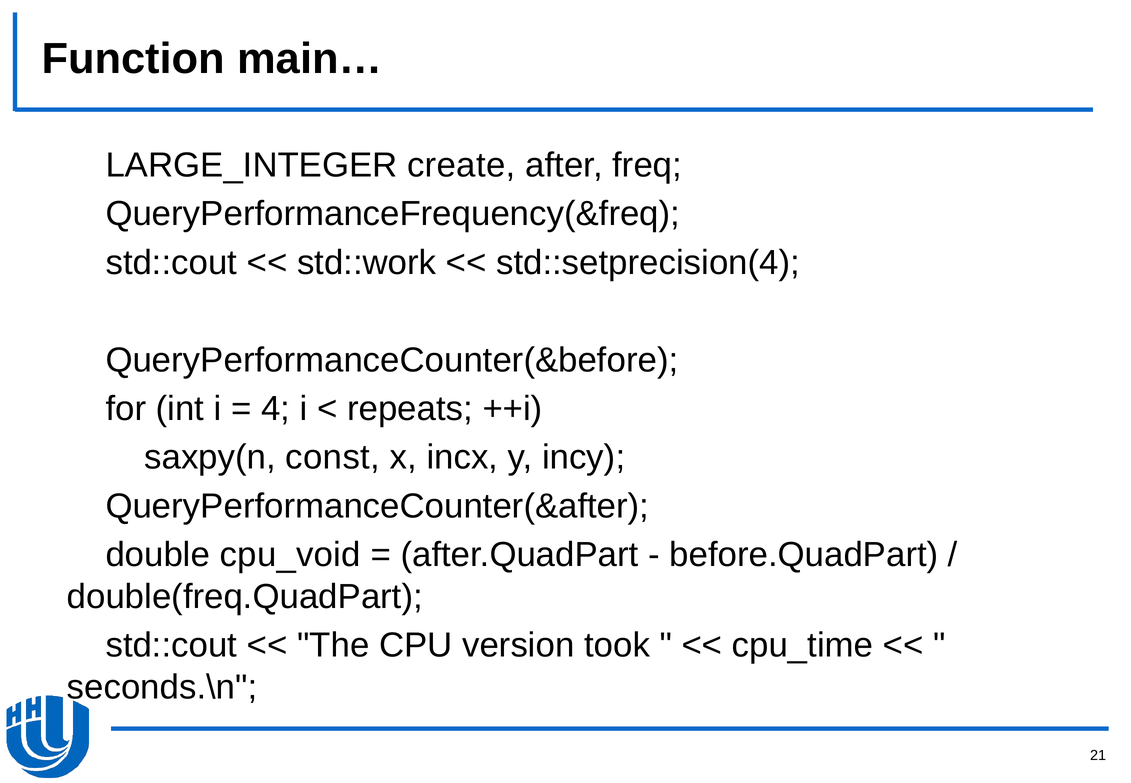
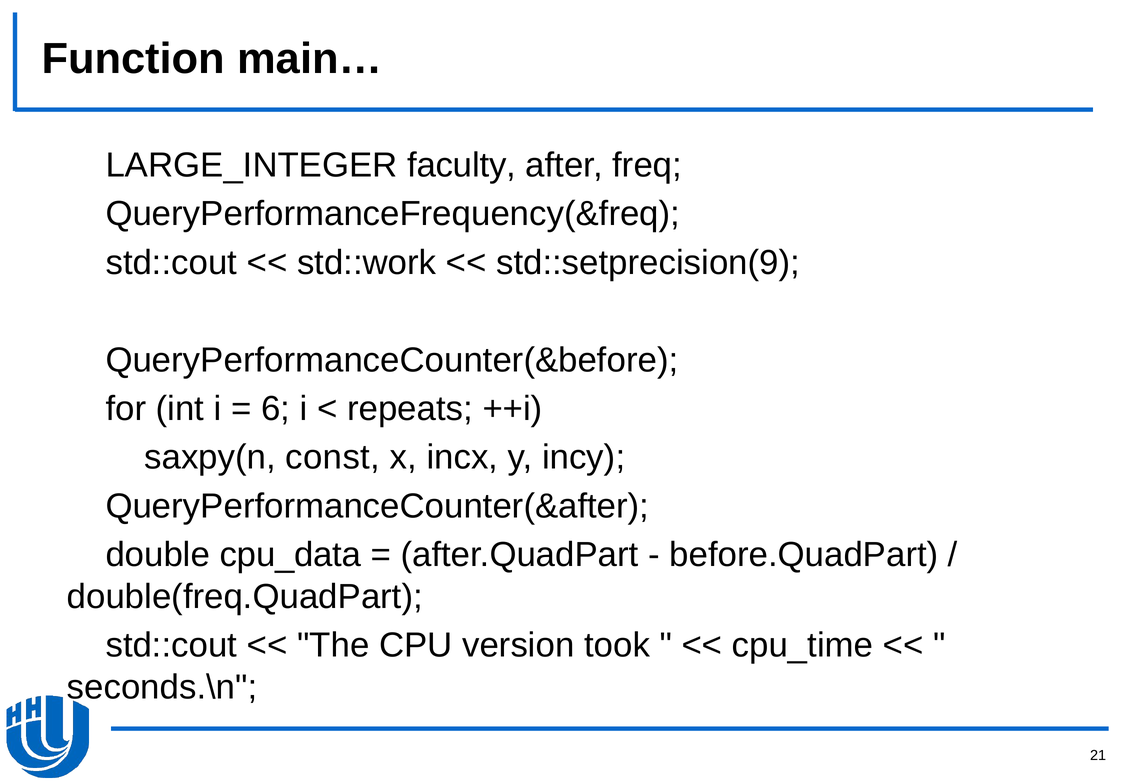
create: create -> faculty
std::setprecision(4: std::setprecision(4 -> std::setprecision(9
4: 4 -> 6
cpu_void: cpu_void -> cpu_data
